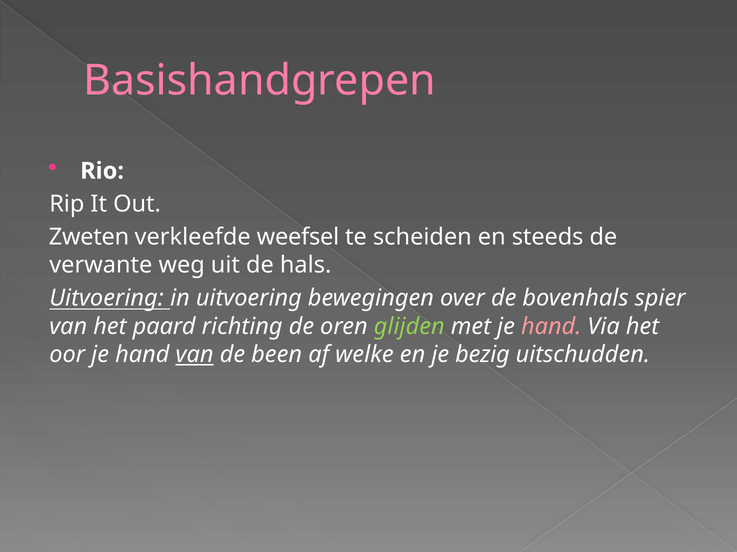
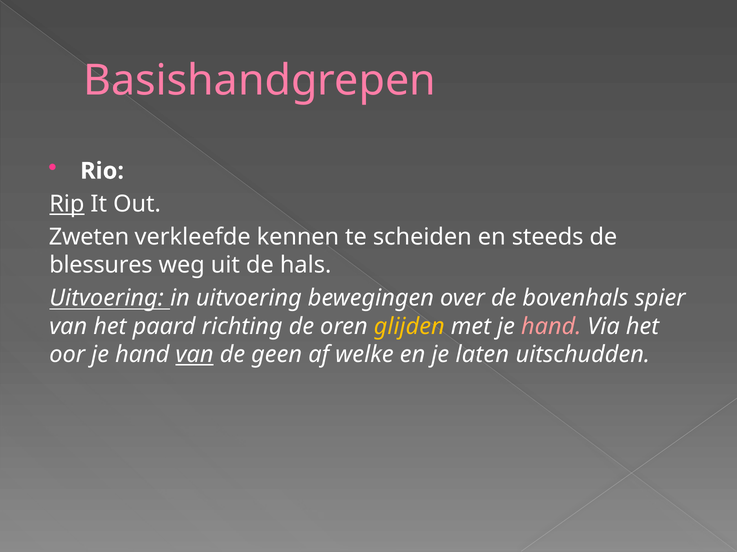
Rip underline: none -> present
weefsel: weefsel -> kennen
verwante: verwante -> blessures
glijden colour: light green -> yellow
been: been -> geen
bezig: bezig -> laten
